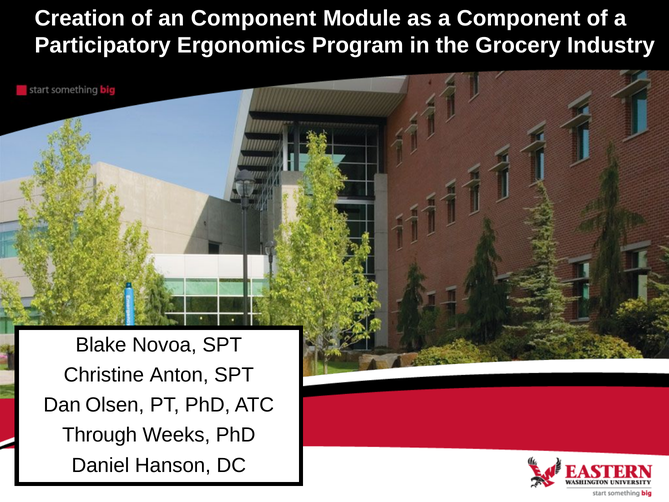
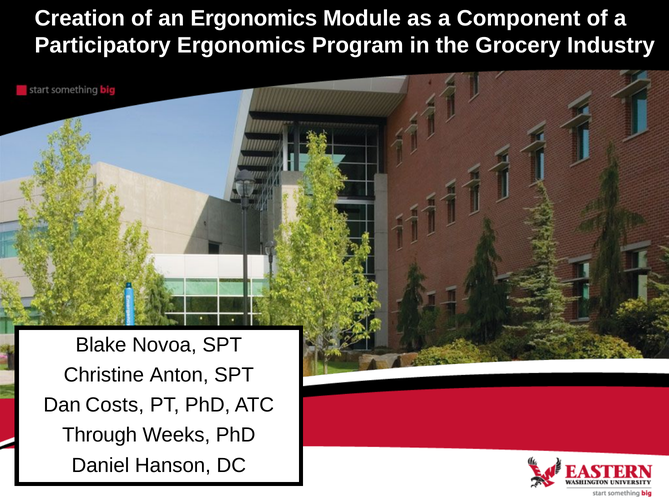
an Component: Component -> Ergonomics
Olsen: Olsen -> Costs
